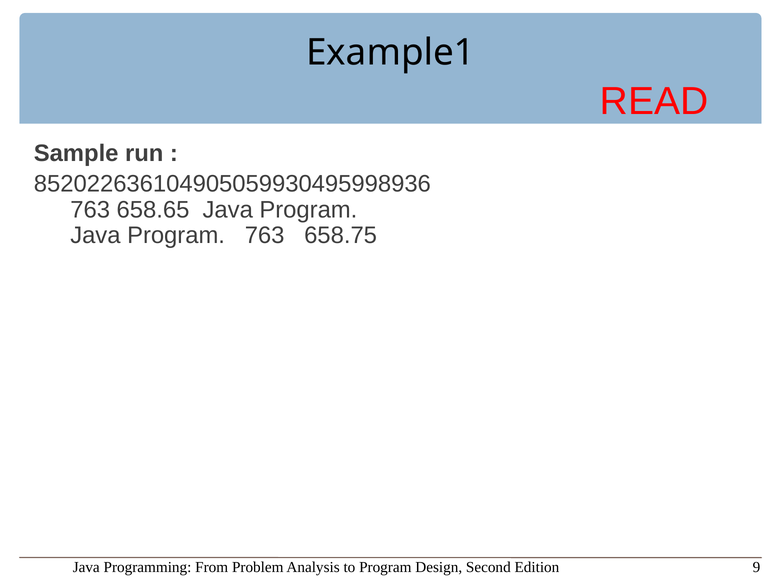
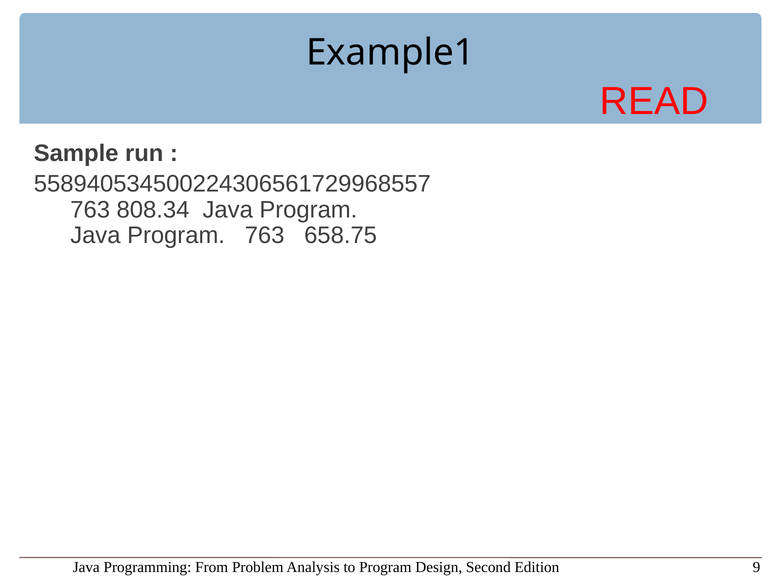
852022636104905059930495998936: 852022636104905059930495998936 -> 558940534500224306561729968557
658.65: 658.65 -> 808.34
